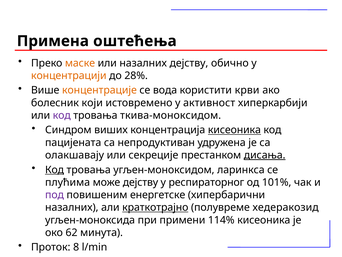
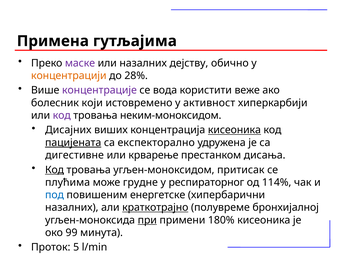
оштећења: оштећења -> гутљајима
маске colour: orange -> purple
концентрације colour: orange -> purple
крви: крви -> веже
ткива-моноксидом: ткива-моноксидом -> неким-моноксидом
Синдром: Синдром -> Дисајних
пацијената underline: none -> present
непродуктиван: непродуктиван -> експекторално
олакшавају: олакшавају -> дигестивне
секреције: секреције -> крварење
дисања underline: present -> none
ларинкса: ларинкса -> притисак
може дејству: дејству -> грудне
101%: 101% -> 114%
под colour: purple -> blue
хедеракозид: хедеракозид -> бронхијалној
при underline: none -> present
114%: 114% -> 180%
62: 62 -> 99
8: 8 -> 5
